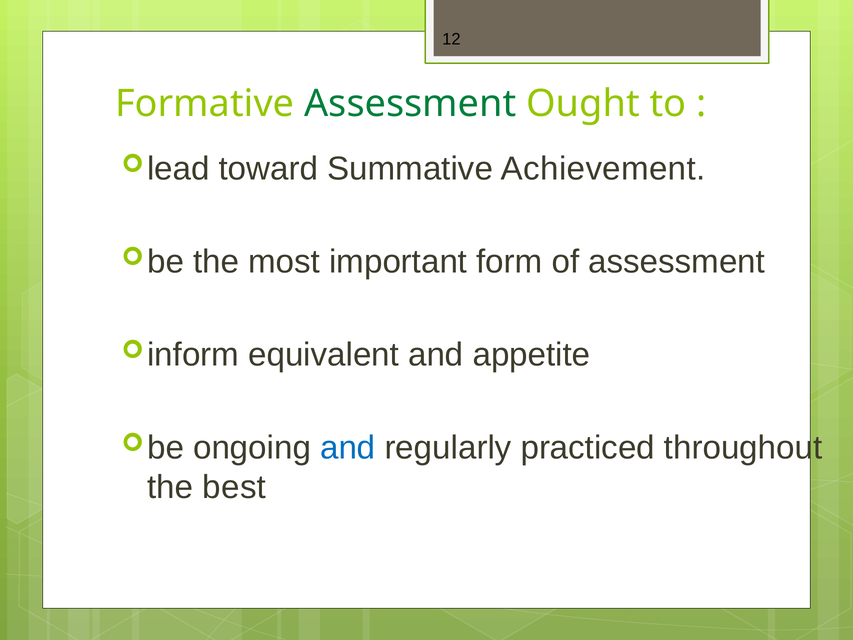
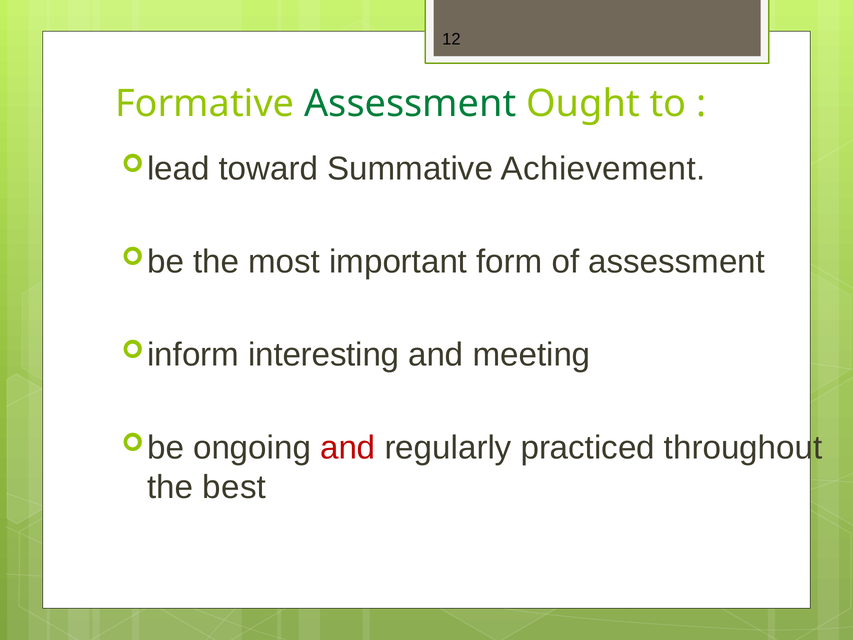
equivalent: equivalent -> interesting
appetite: appetite -> meeting
and at (348, 448) colour: blue -> red
